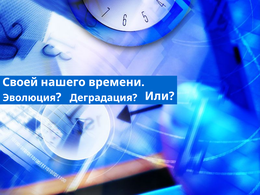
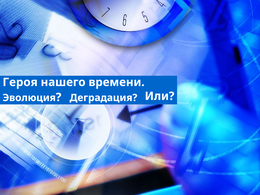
Своей: Своей -> Героя
